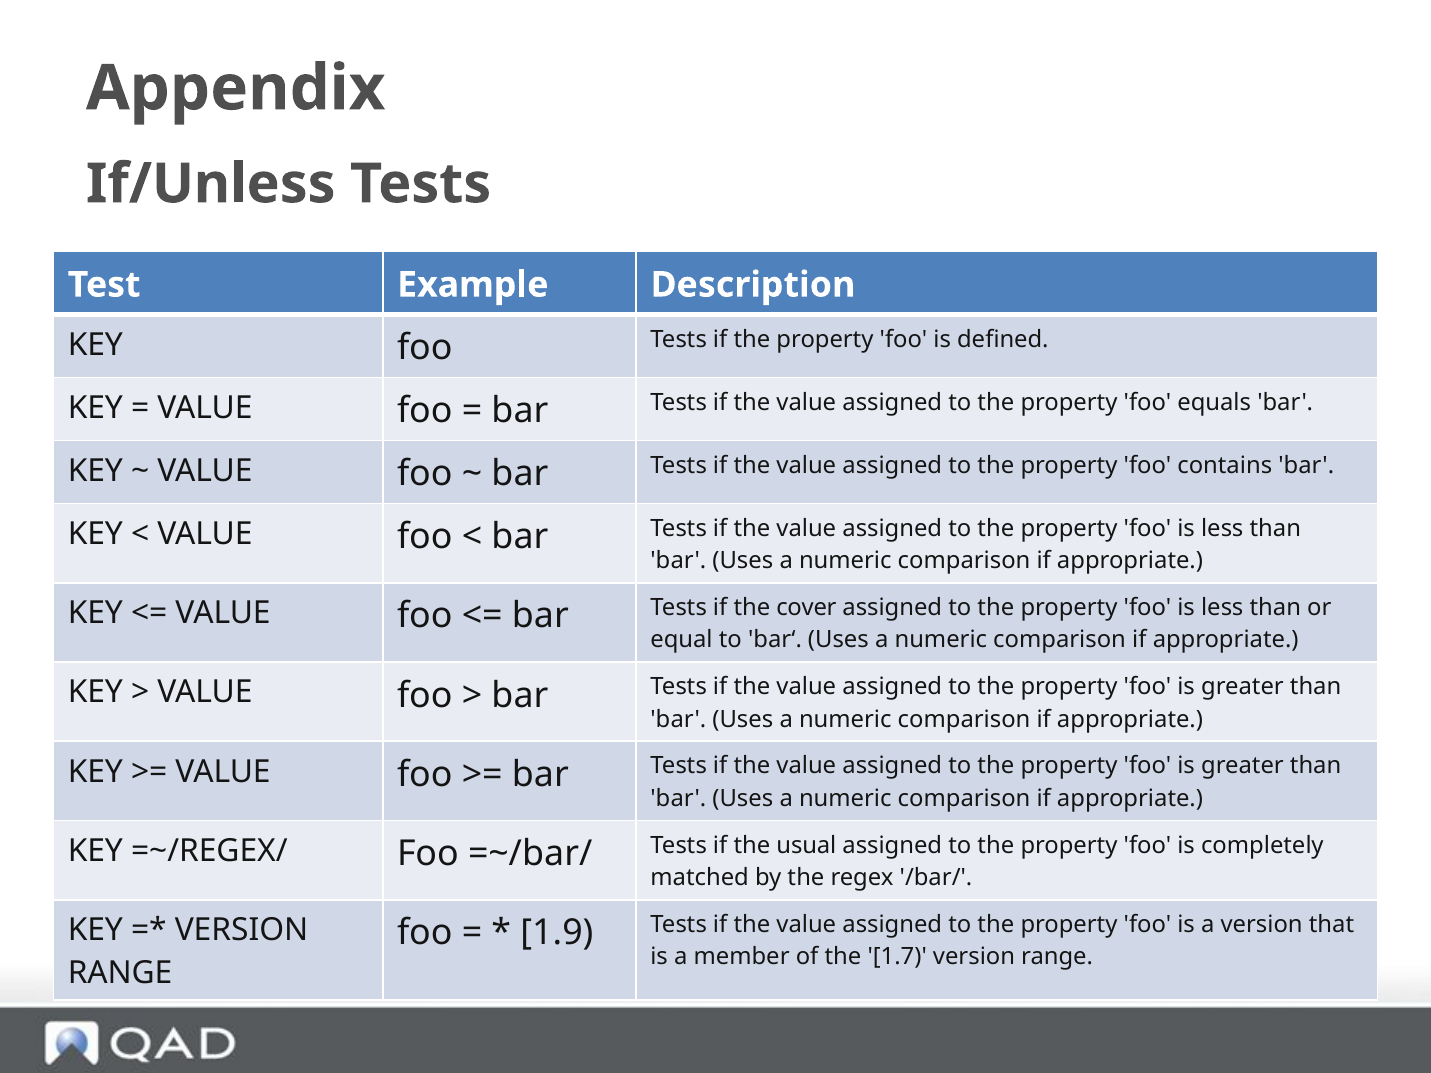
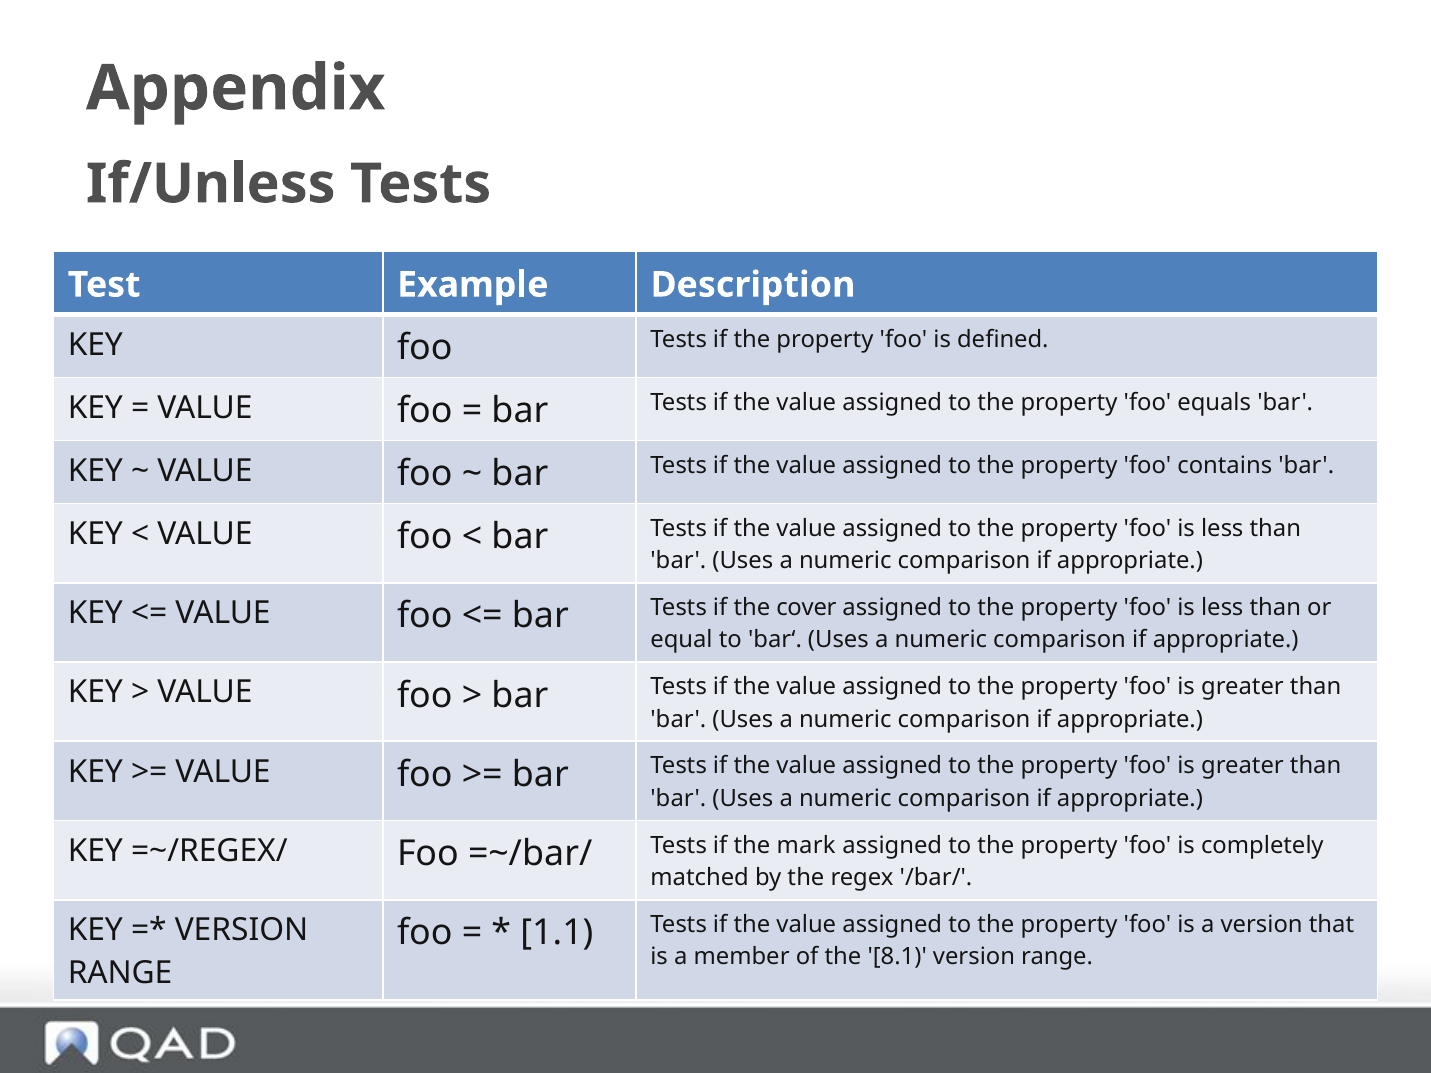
usual: usual -> mark
1.9: 1.9 -> 1.1
1.7: 1.7 -> 8.1
